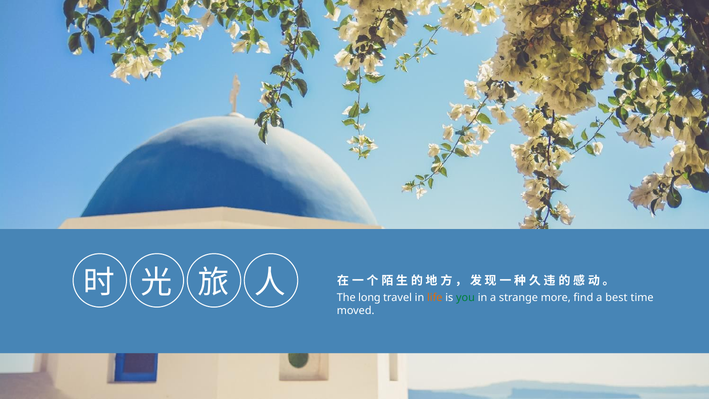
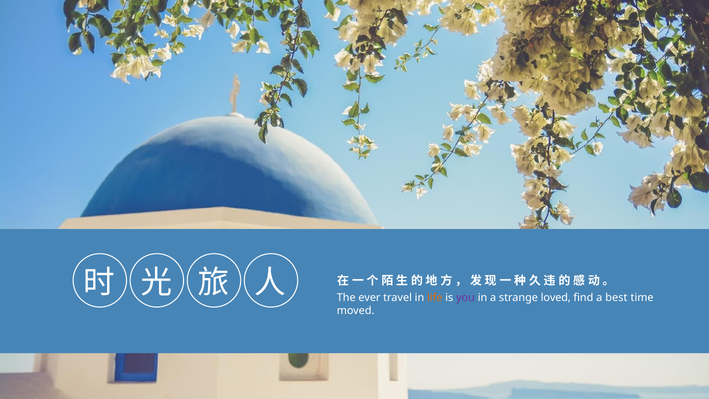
long: long -> ever
you colour: green -> purple
more: more -> loved
